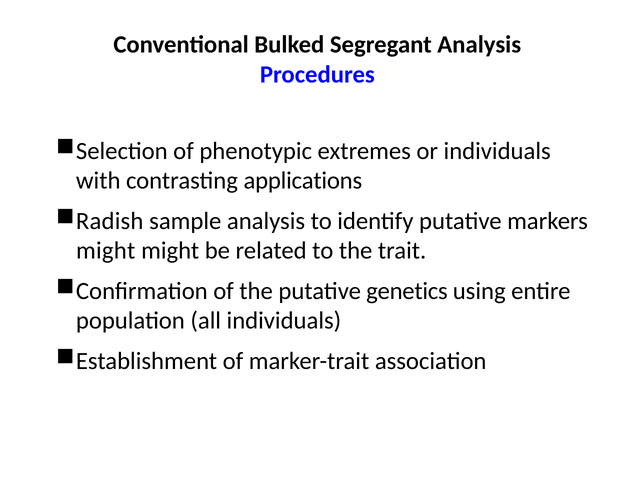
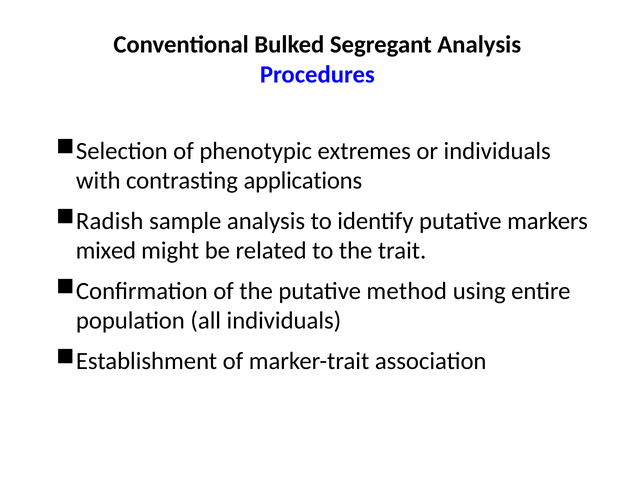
might at (106, 251): might -> mixed
genetics: genetics -> method
